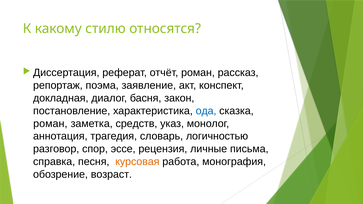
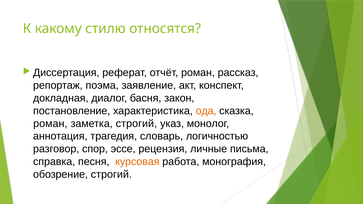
ода colour: blue -> orange
заметка средств: средств -> строгий
обозрение возраст: возраст -> строгий
